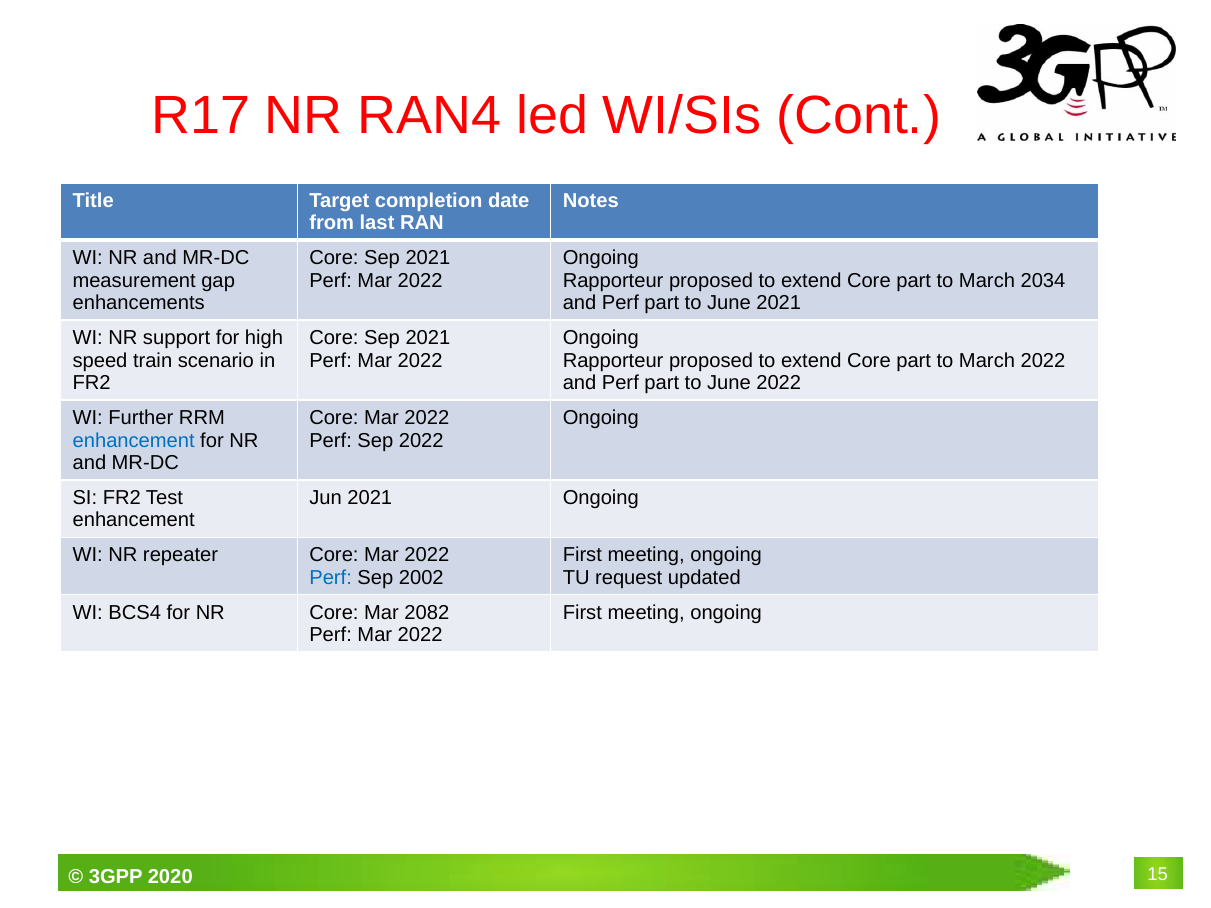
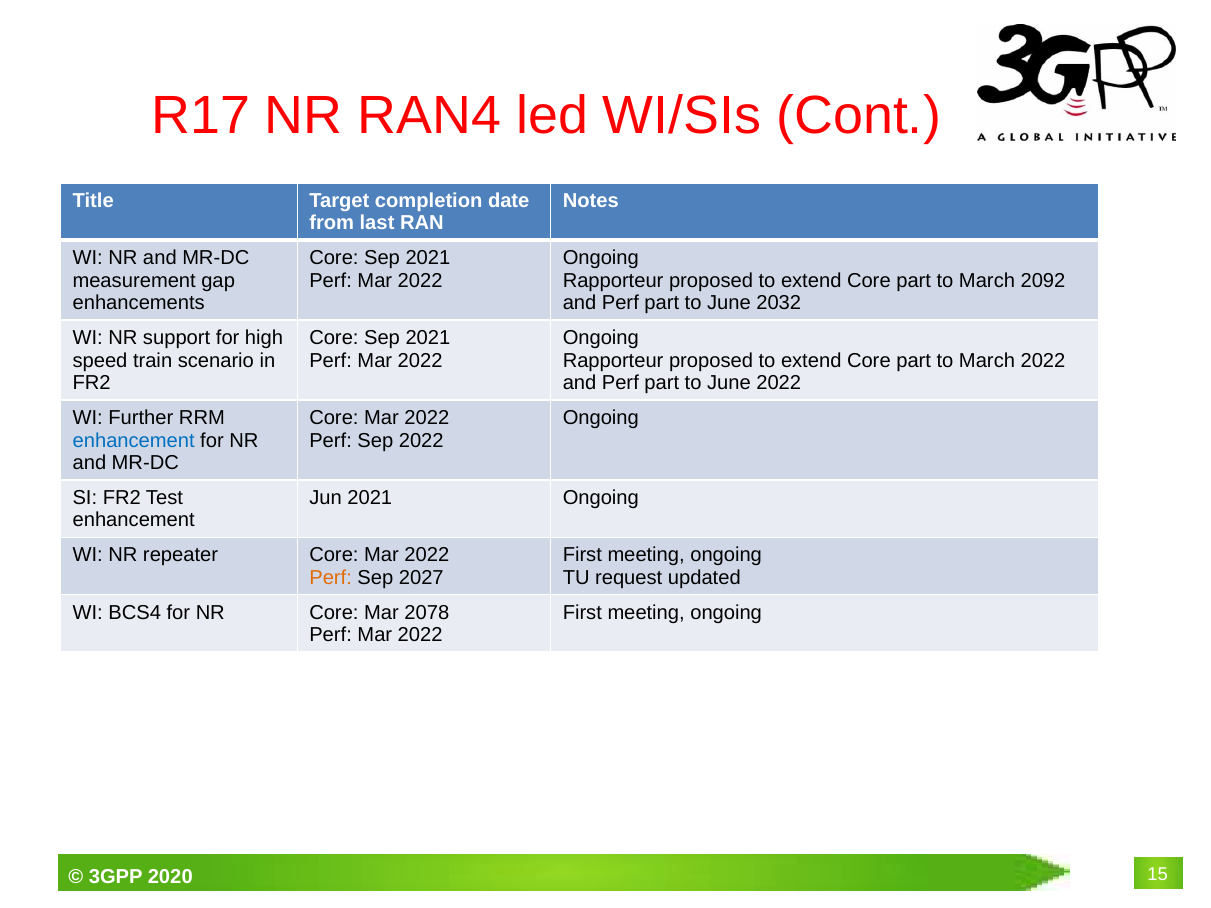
2034: 2034 -> 2092
June 2021: 2021 -> 2032
Perf at (331, 578) colour: blue -> orange
2002: 2002 -> 2027
2082: 2082 -> 2078
